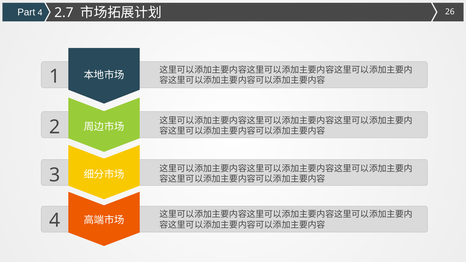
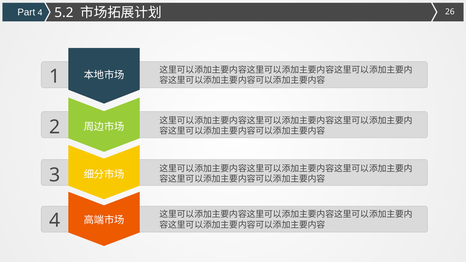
2.7: 2.7 -> 5.2
